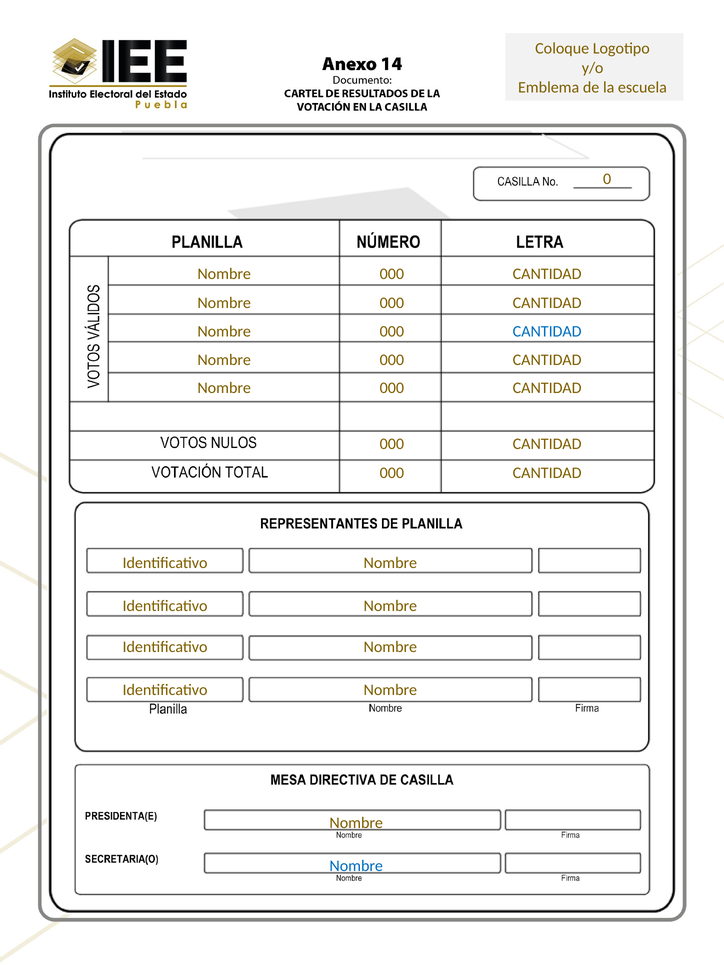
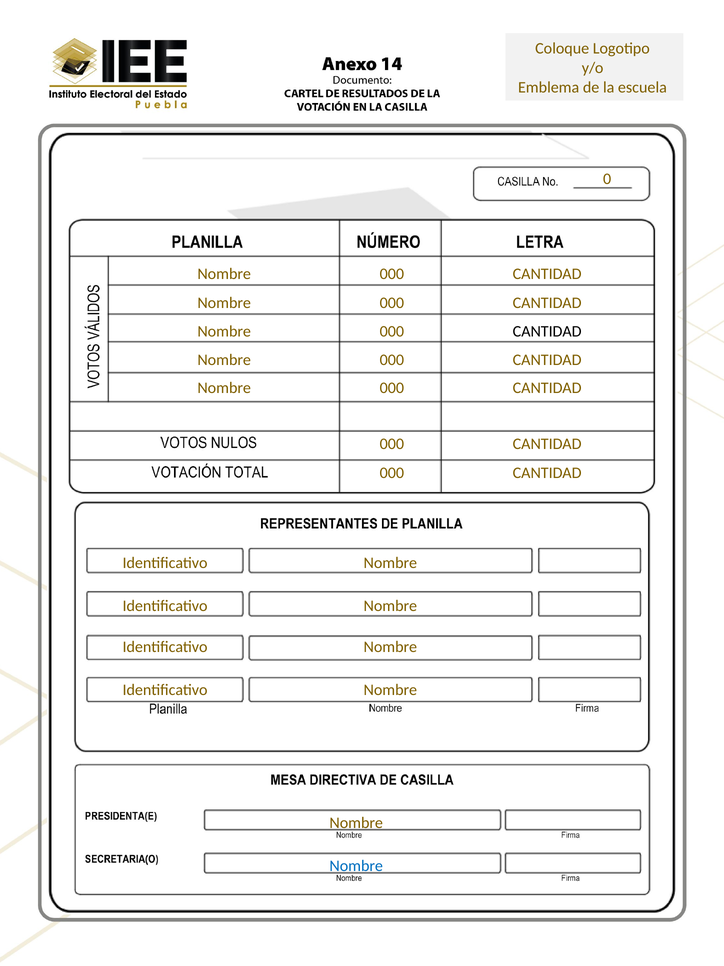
CANTIDAD at (547, 331) colour: blue -> black
